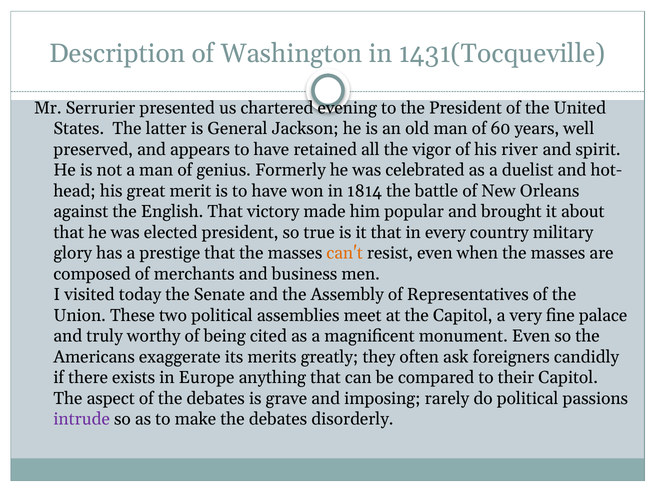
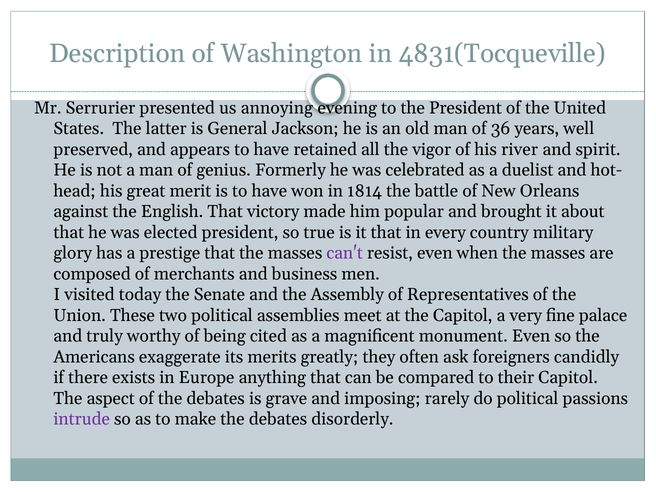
1431(Tocqueville: 1431(Tocqueville -> 4831(Tocqueville
chartered: chartered -> annoying
60: 60 -> 36
can't colour: orange -> purple
